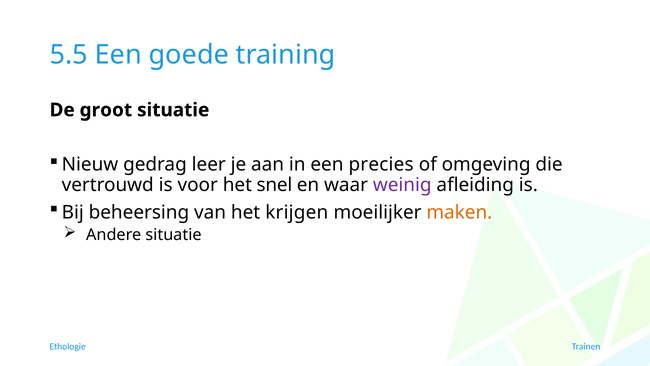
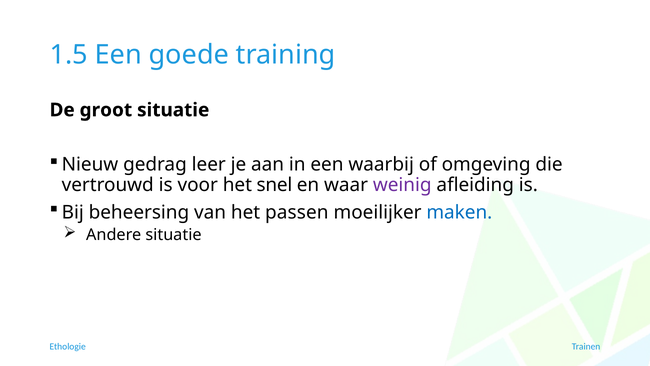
5.5: 5.5 -> 1.5
precies: precies -> waarbij
krijgen: krijgen -> passen
maken colour: orange -> blue
